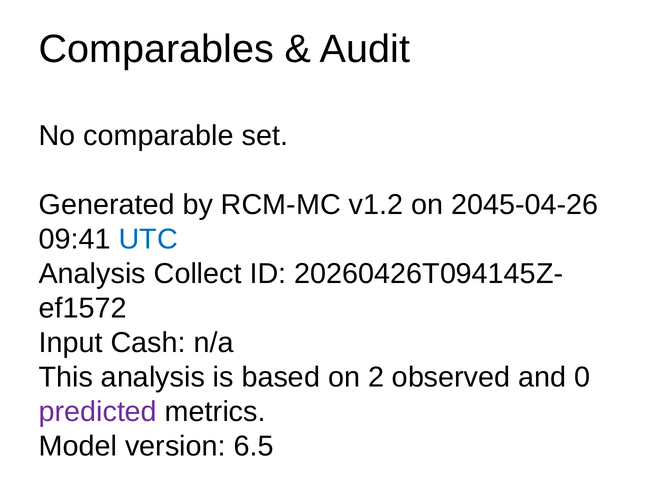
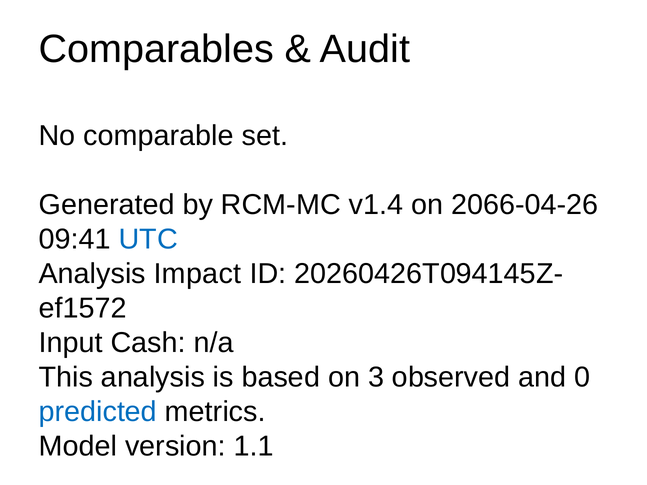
v1.2: v1.2 -> v1.4
2045-04-26: 2045-04-26 -> 2066-04-26
Collect: Collect -> Impact
2: 2 -> 3
predicted colour: purple -> blue
6.5: 6.5 -> 1.1
